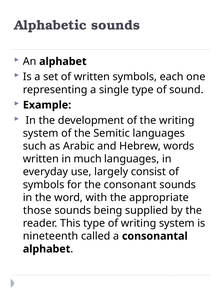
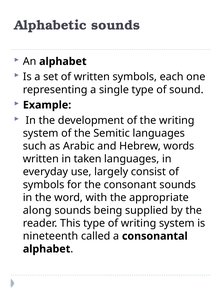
much: much -> taken
those: those -> along
